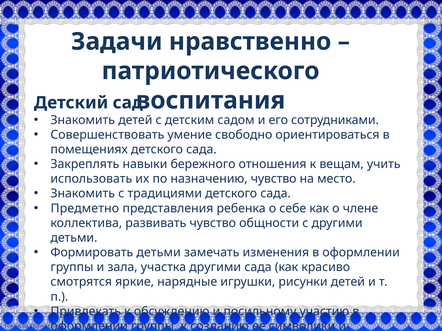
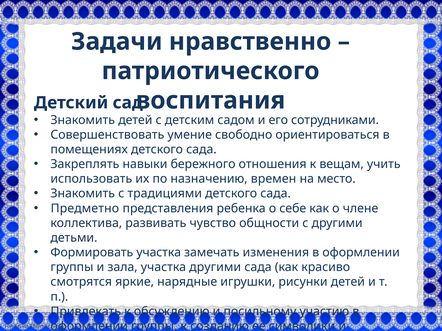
назначению чувство: чувство -> времен
Формировать детьми: детьми -> участка
